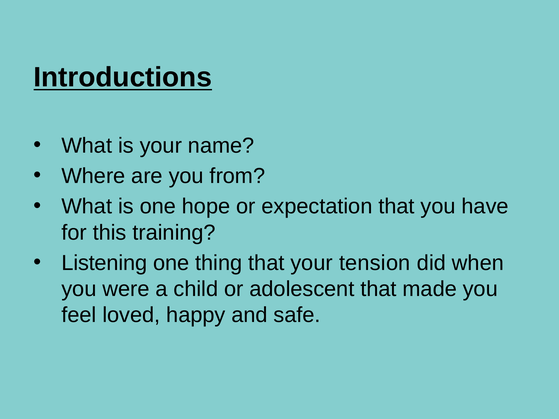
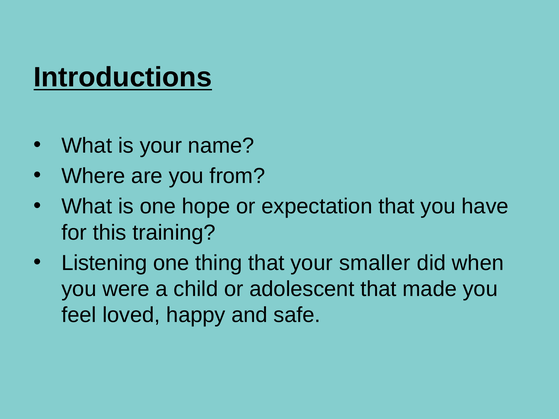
tension: tension -> smaller
